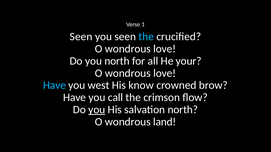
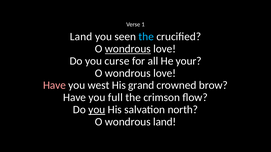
Seen at (81, 37): Seen -> Land
wondrous at (128, 49) underline: none -> present
you north: north -> curse
Have at (54, 86) colour: light blue -> pink
know: know -> grand
call: call -> full
